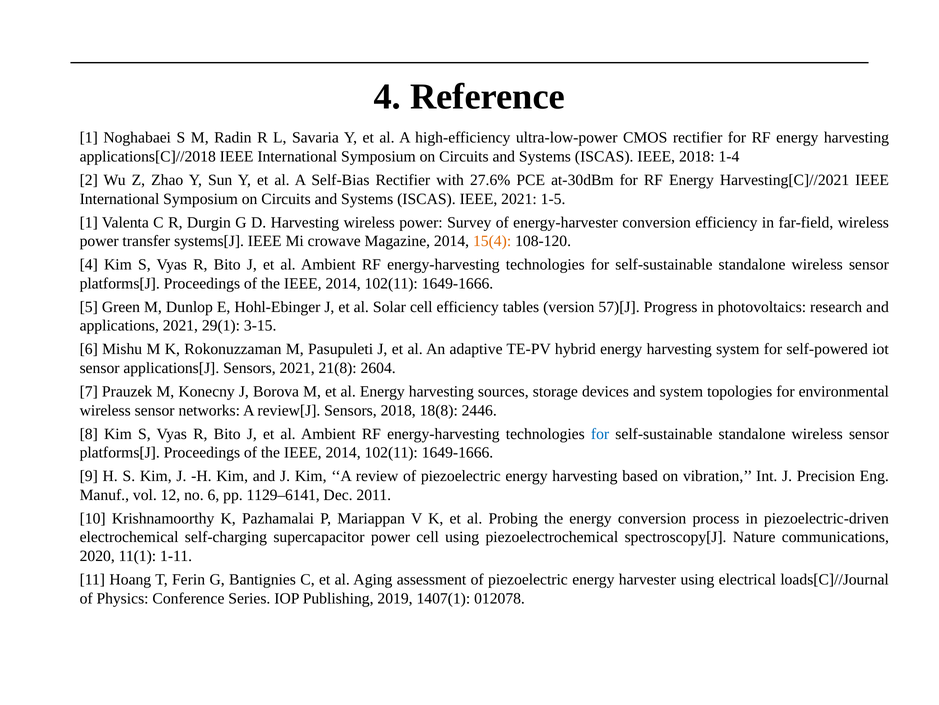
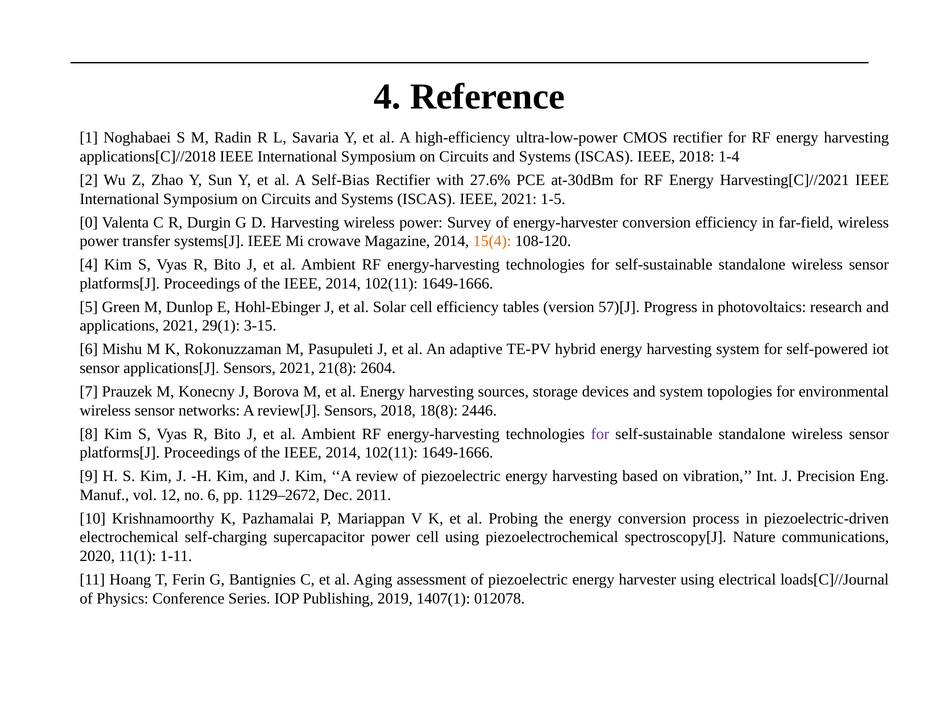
1 at (89, 222): 1 -> 0
for at (600, 433) colour: blue -> purple
1129–6141: 1129–6141 -> 1129–2672
